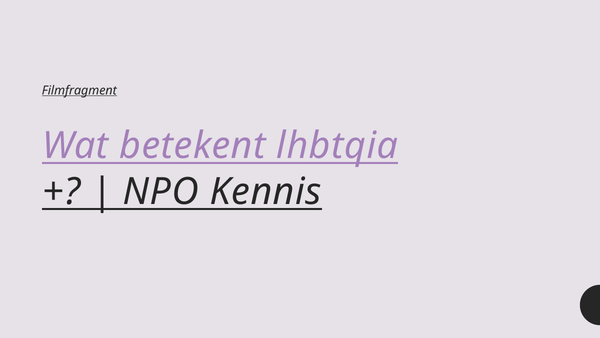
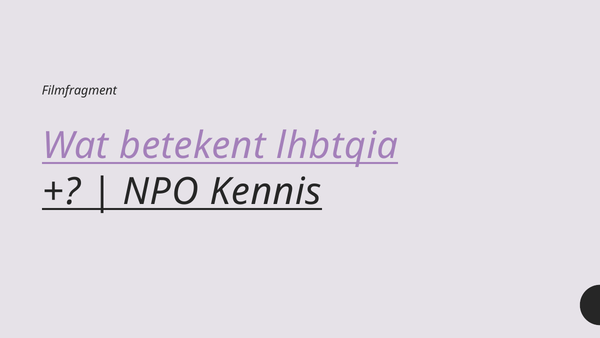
Filmfragment underline: present -> none
